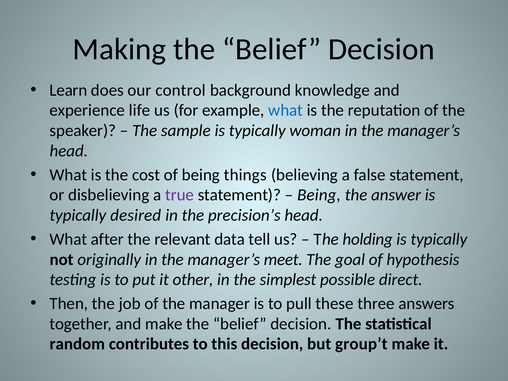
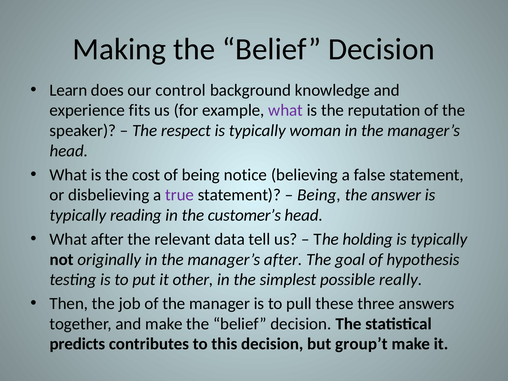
life: life -> fits
what at (286, 110) colour: blue -> purple
sample: sample -> respect
things: things -> notice
desired: desired -> reading
precision’s: precision’s -> customer’s
manager’s meet: meet -> after
direct: direct -> really
random: random -> predicts
